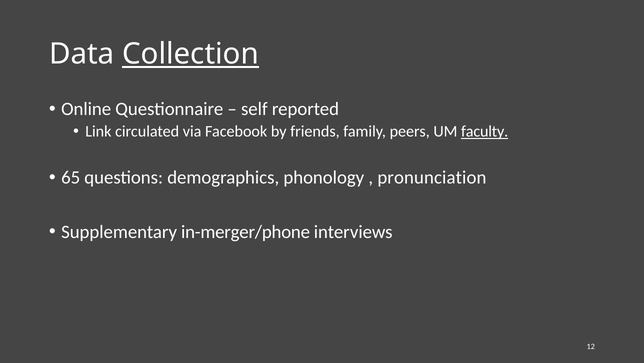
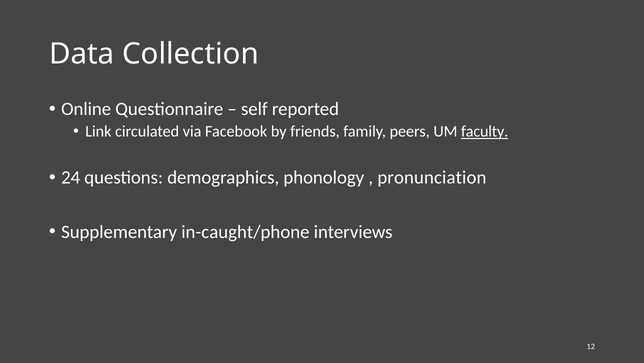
Collection underline: present -> none
65: 65 -> 24
in-merger/phone: in-merger/phone -> in-caught/phone
